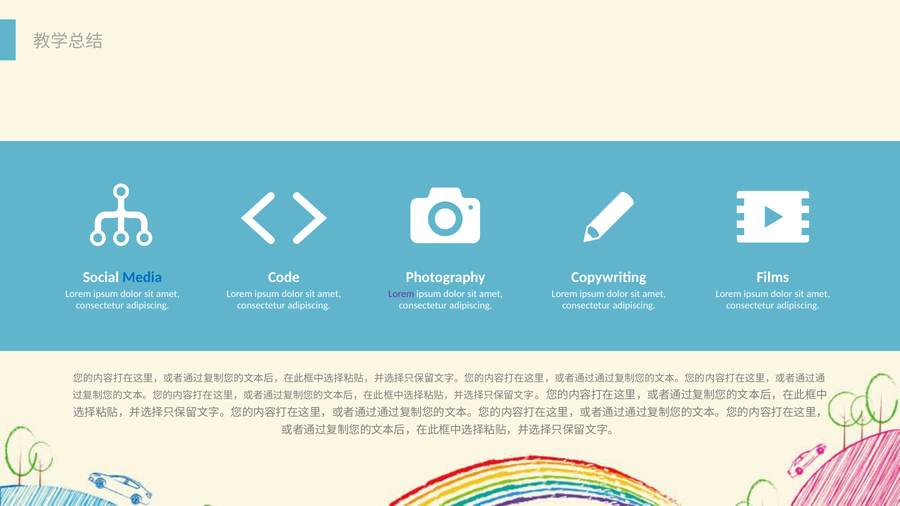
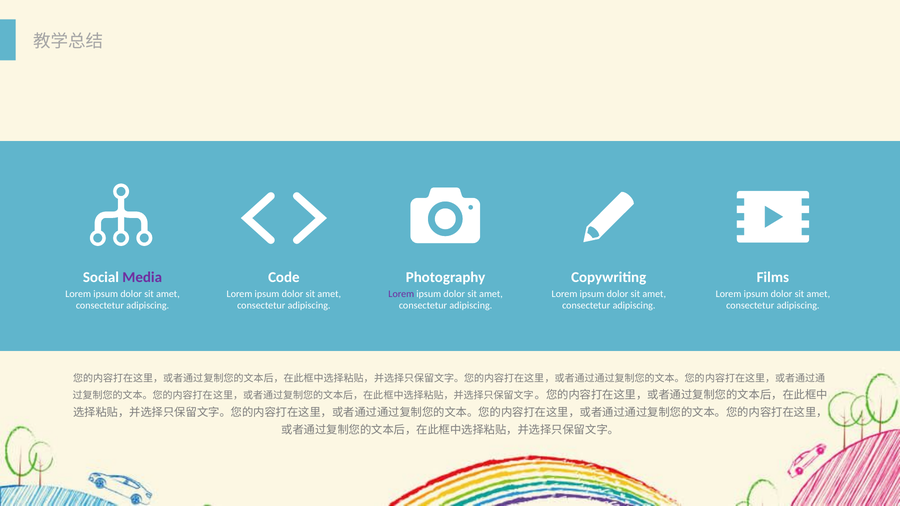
Media colour: blue -> purple
